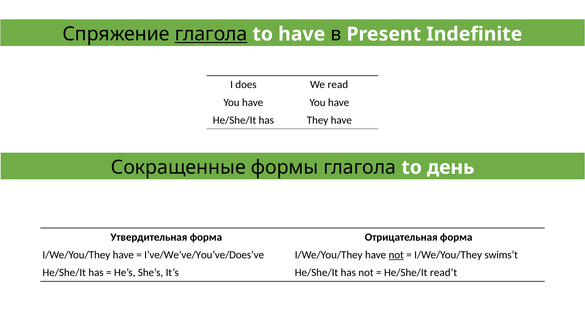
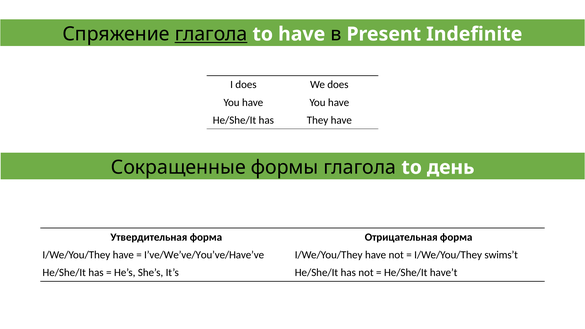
We read: read -> does
I’ve/We’ve/You’ve/Does’ve: I’ve/We’ve/You’ve/Does’ve -> I’ve/We’ve/You’ve/Have’ve
not at (396, 255) underline: present -> none
read’t: read’t -> have’t
